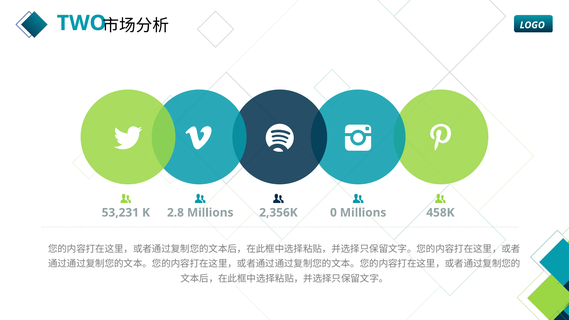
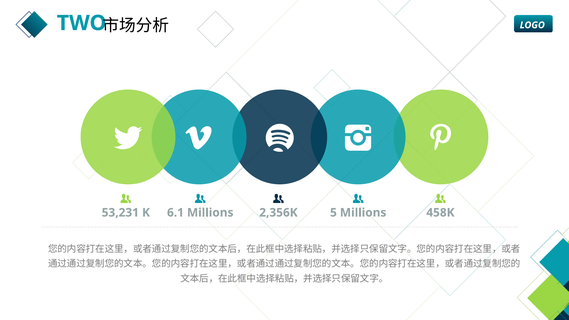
2.8: 2.8 -> 6.1
0: 0 -> 5
